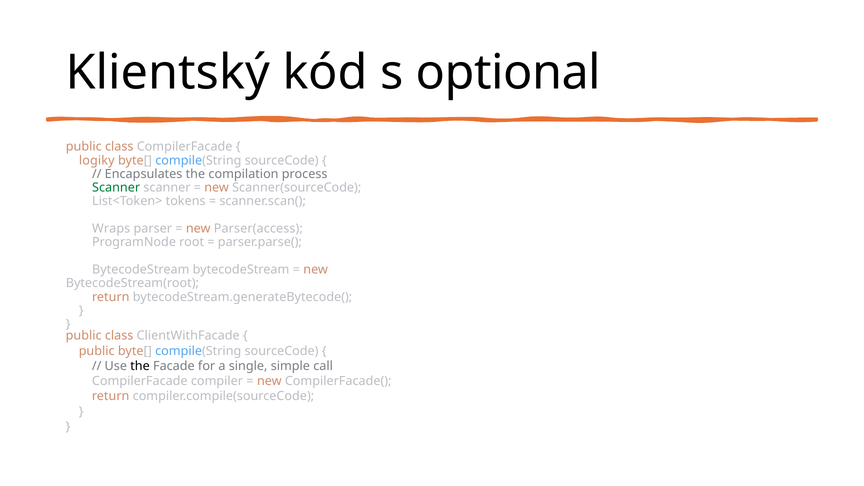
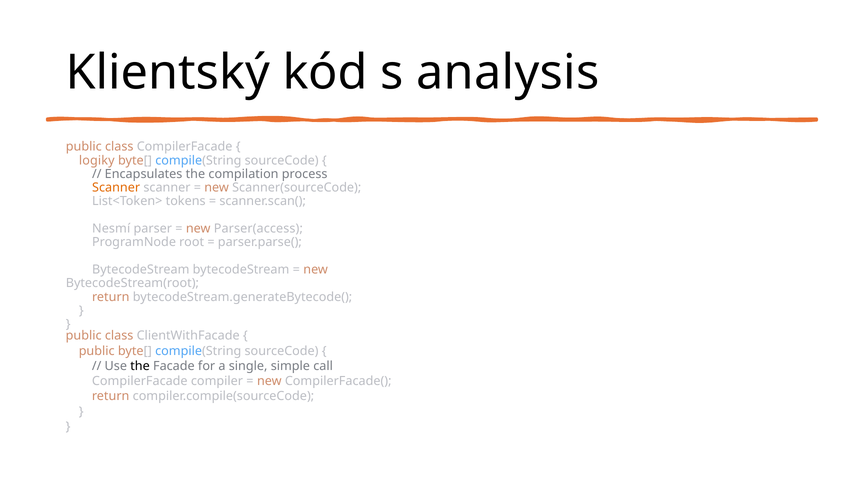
optional: optional -> analysis
Scanner at (116, 188) colour: green -> orange
Wraps: Wraps -> Nesmí
